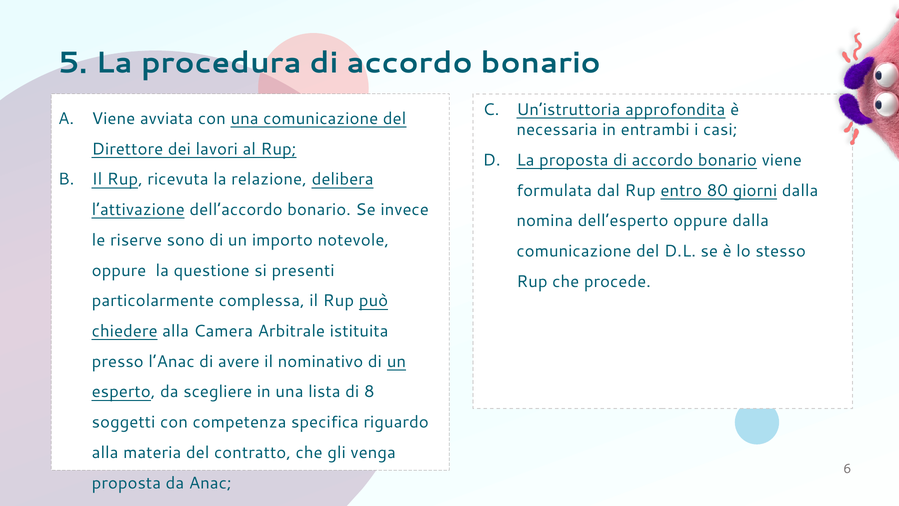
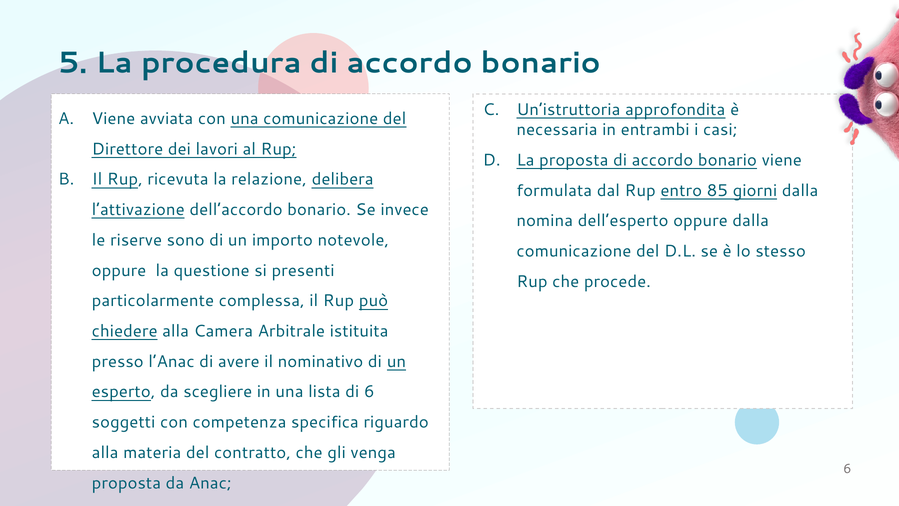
80: 80 -> 85
di 8: 8 -> 6
